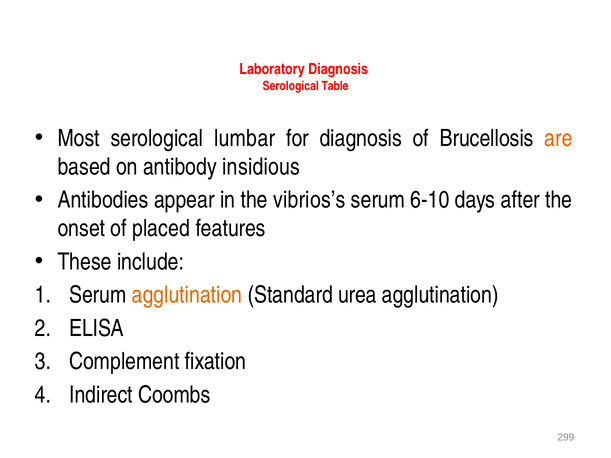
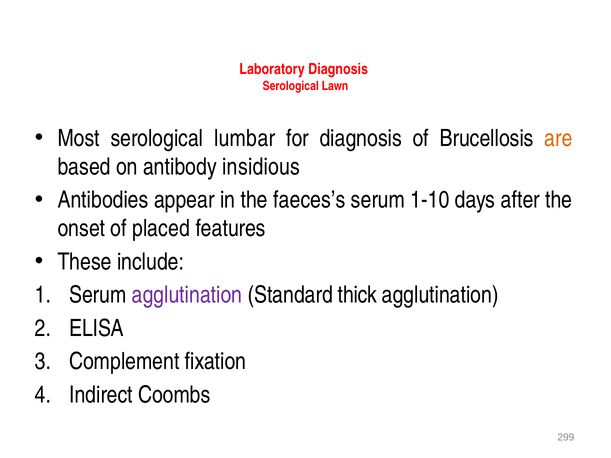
Table: Table -> Lawn
vibrios’s: vibrios’s -> faeces’s
6-10: 6-10 -> 1-10
agglutination at (187, 295) colour: orange -> purple
urea: urea -> thick
